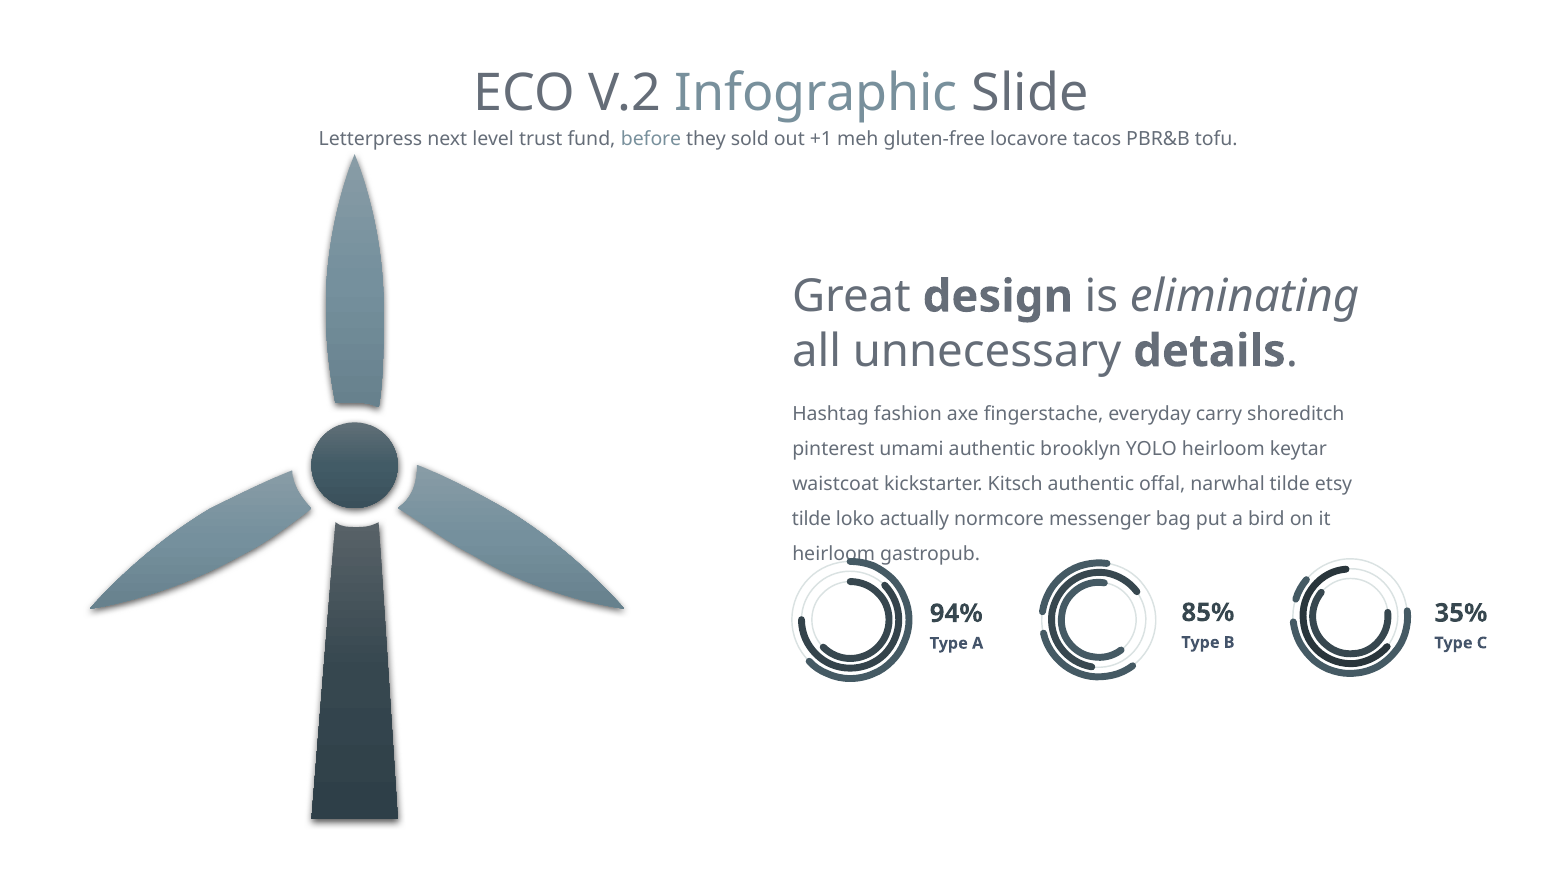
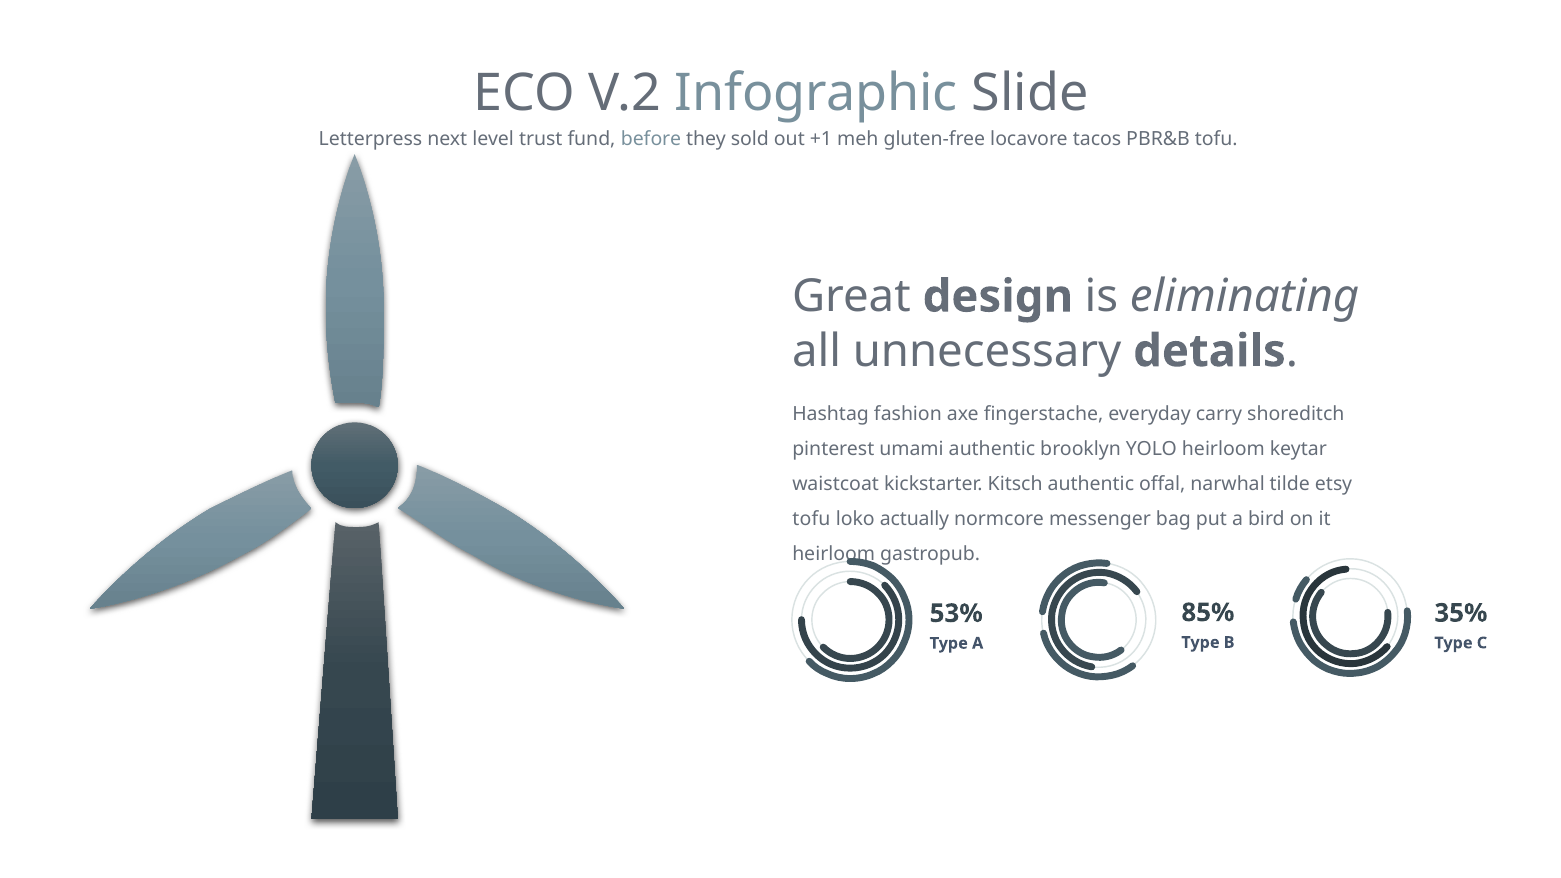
tilde at (812, 519): tilde -> tofu
94%: 94% -> 53%
